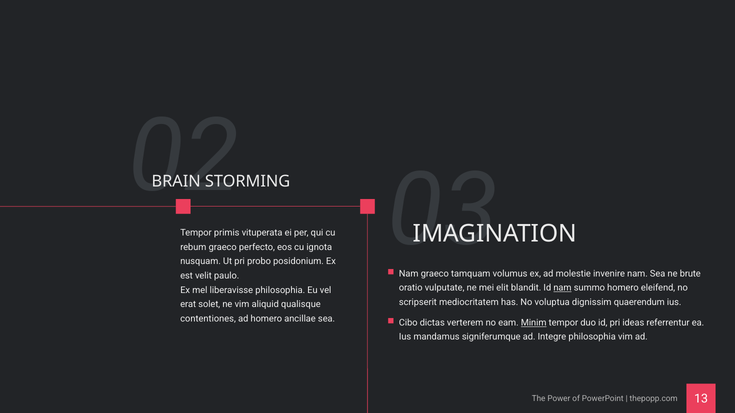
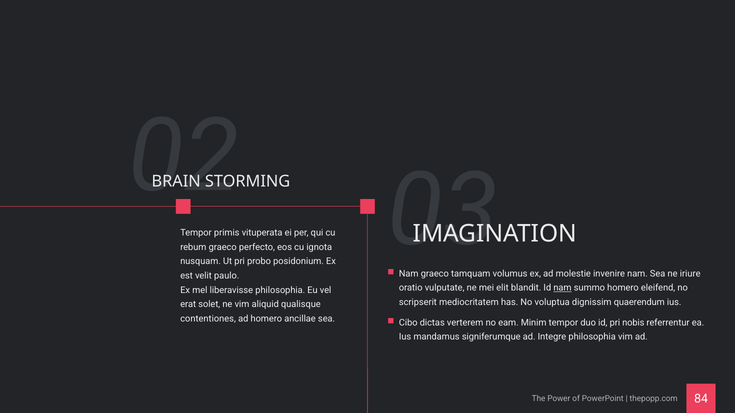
brute: brute -> iriure
Minim underline: present -> none
ideas: ideas -> nobis
13: 13 -> 84
